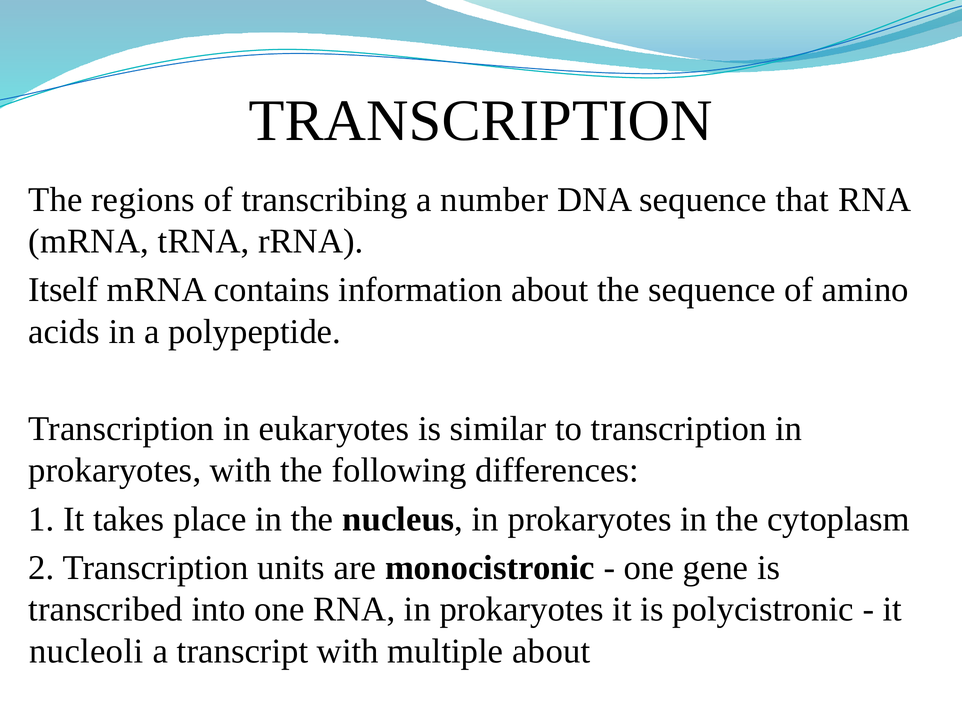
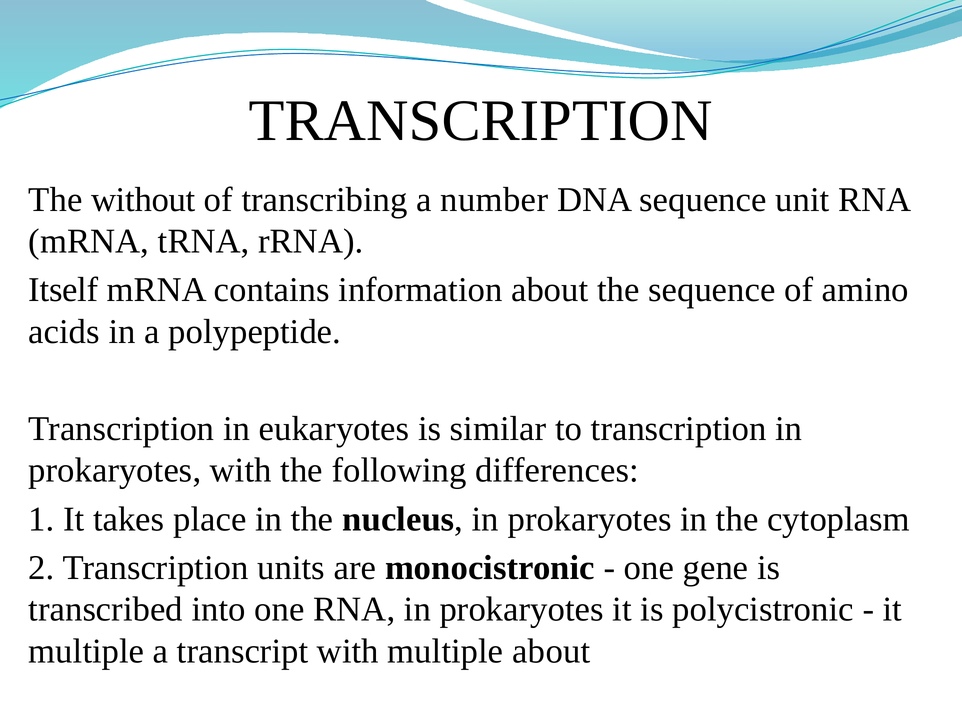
regions: regions -> without
that: that -> unit
nucleoli at (86, 651): nucleoli -> multiple
